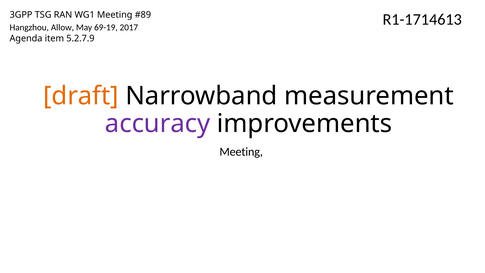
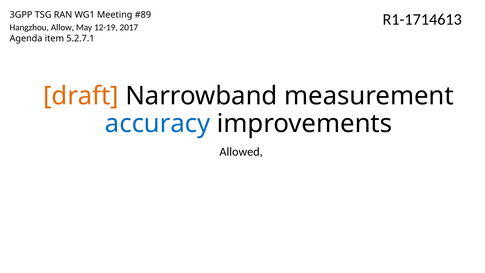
69-19: 69-19 -> 12-19
5.2.7.9: 5.2.7.9 -> 5.2.7.1
accuracy colour: purple -> blue
Meeting at (241, 152): Meeting -> Allowed
